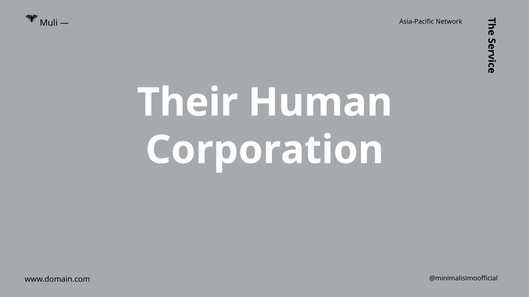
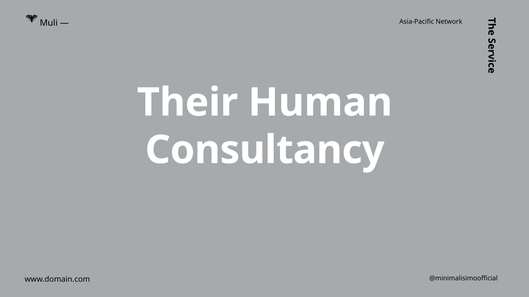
Corporation: Corporation -> Consultancy
